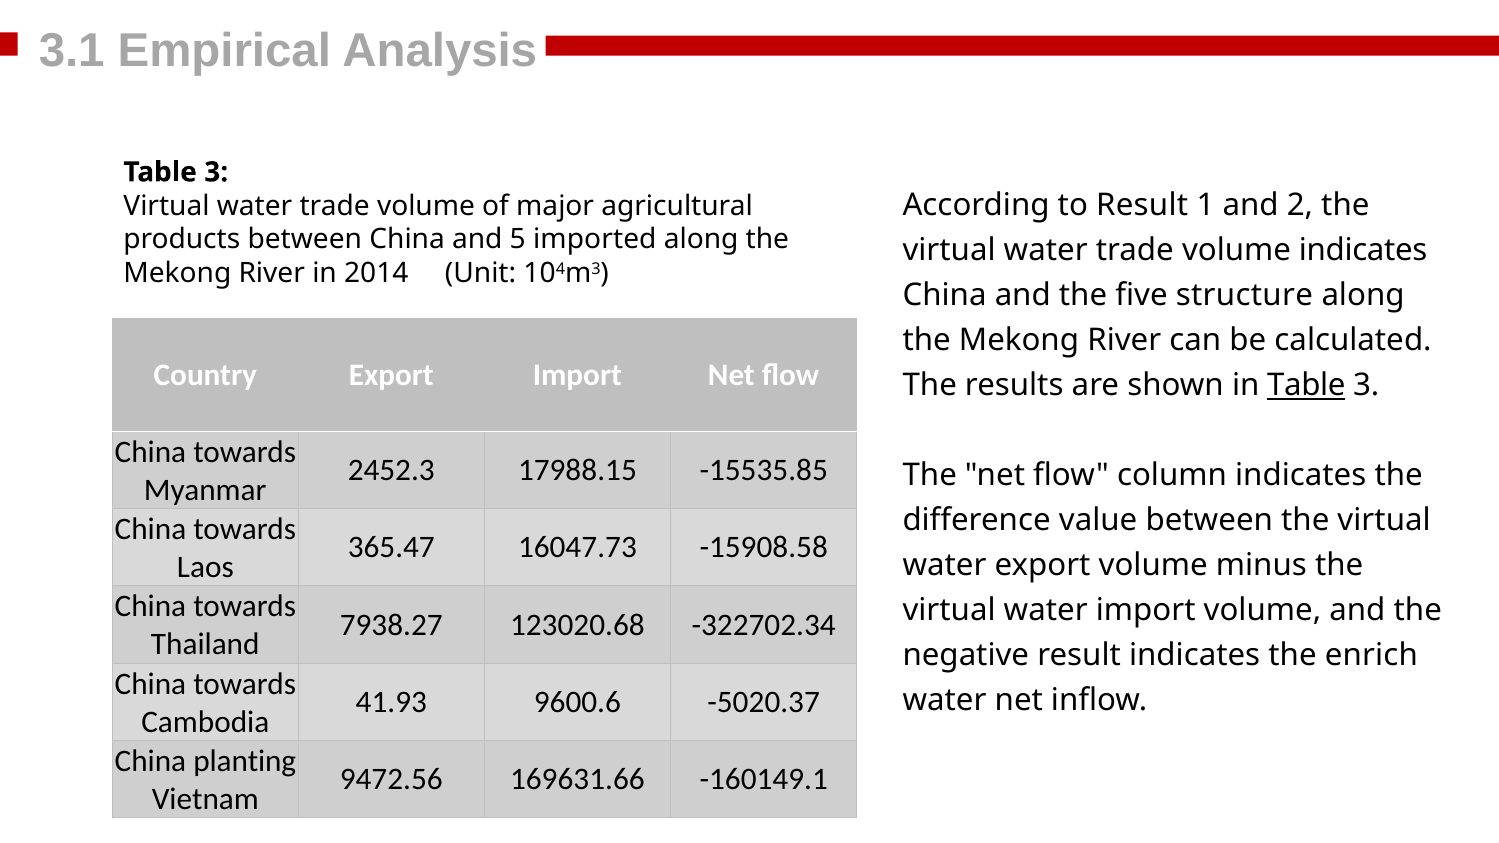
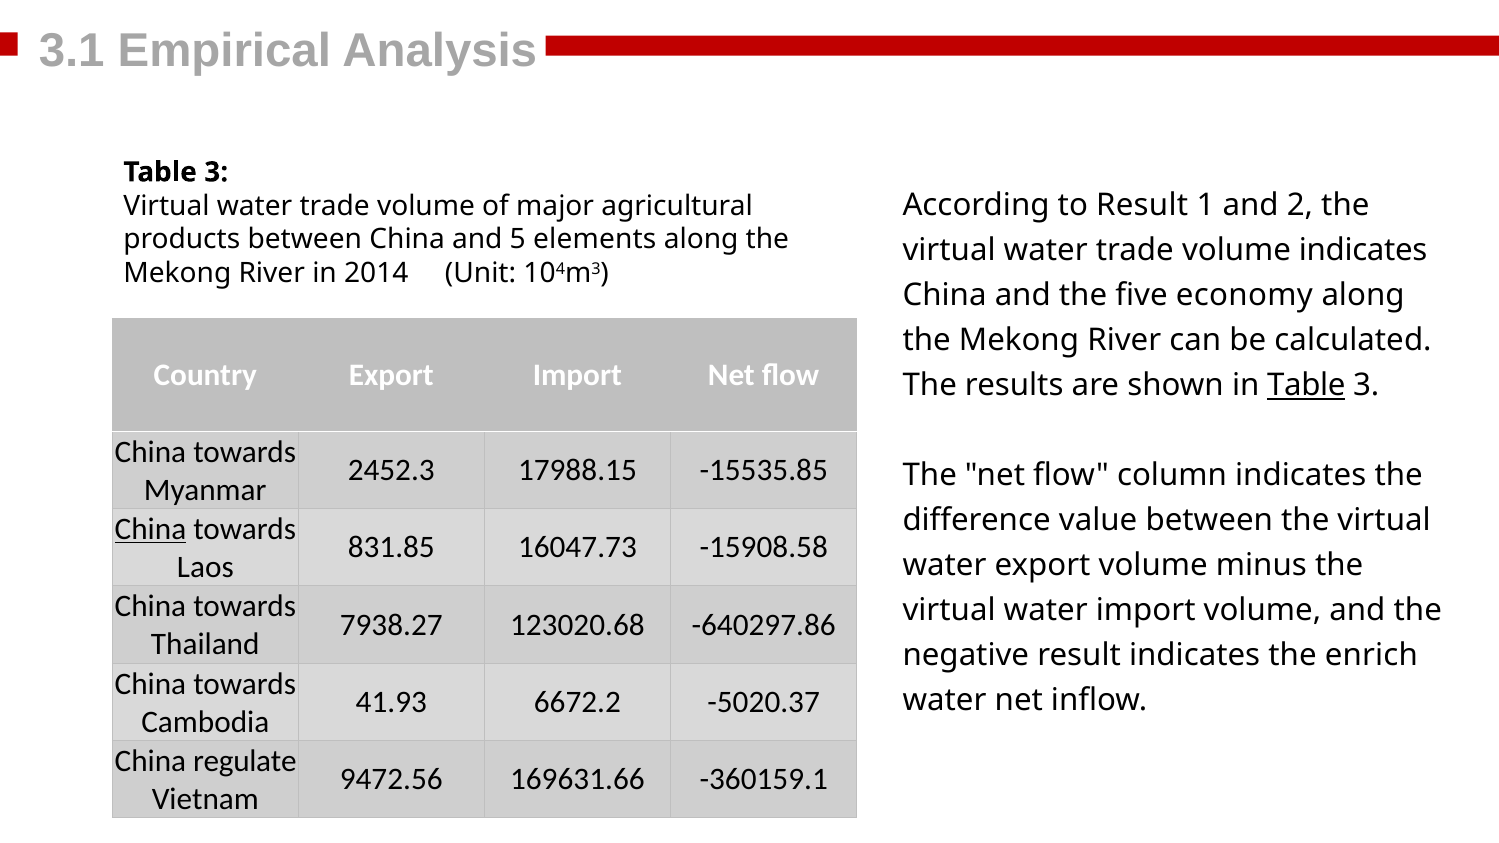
imported: imported -> elements
structure: structure -> economy
China at (150, 529) underline: none -> present
365.47: 365.47 -> 831.85
-322702.34: -322702.34 -> -640297.86
9600.6: 9600.6 -> 6672.2
planting: planting -> regulate
-160149.1: -160149.1 -> -360159.1
